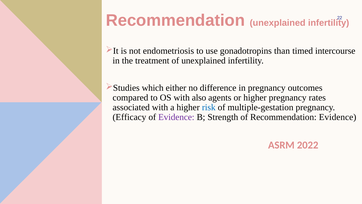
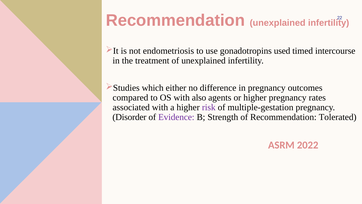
than: than -> used
risk colour: blue -> purple
Efficacy: Efficacy -> Disorder
Recommendation Evidence: Evidence -> Tolerated
